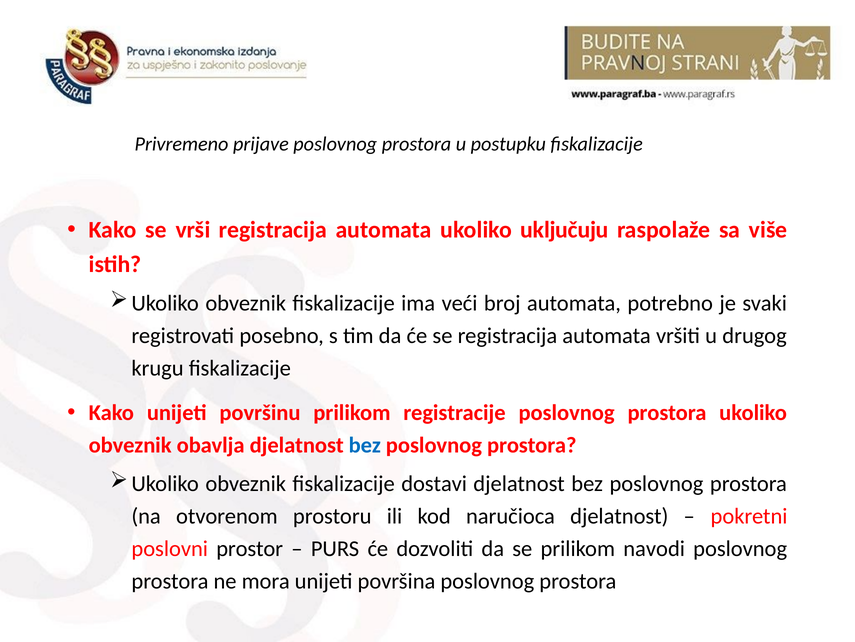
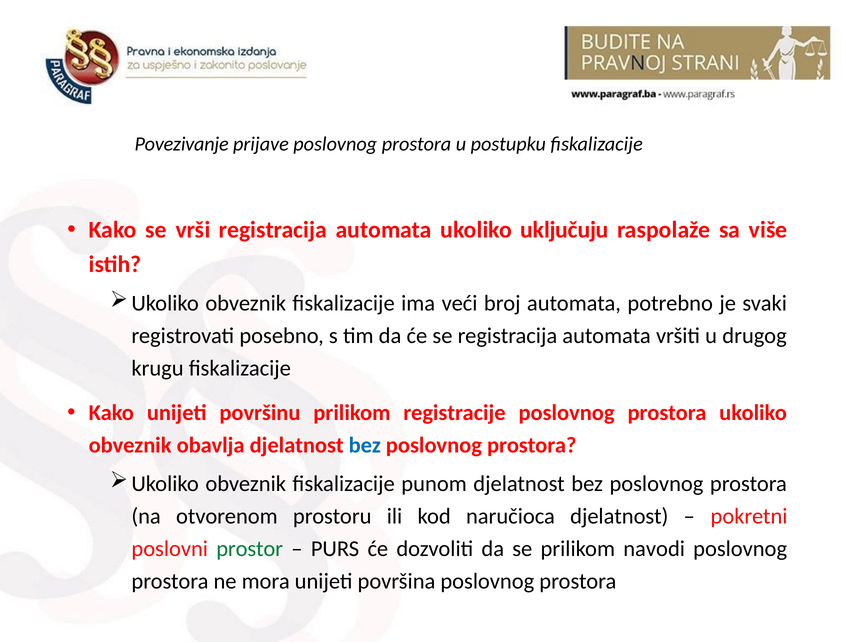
Privremeno: Privremeno -> Povezivanje
dostavi: dostavi -> punom
prostor colour: black -> green
